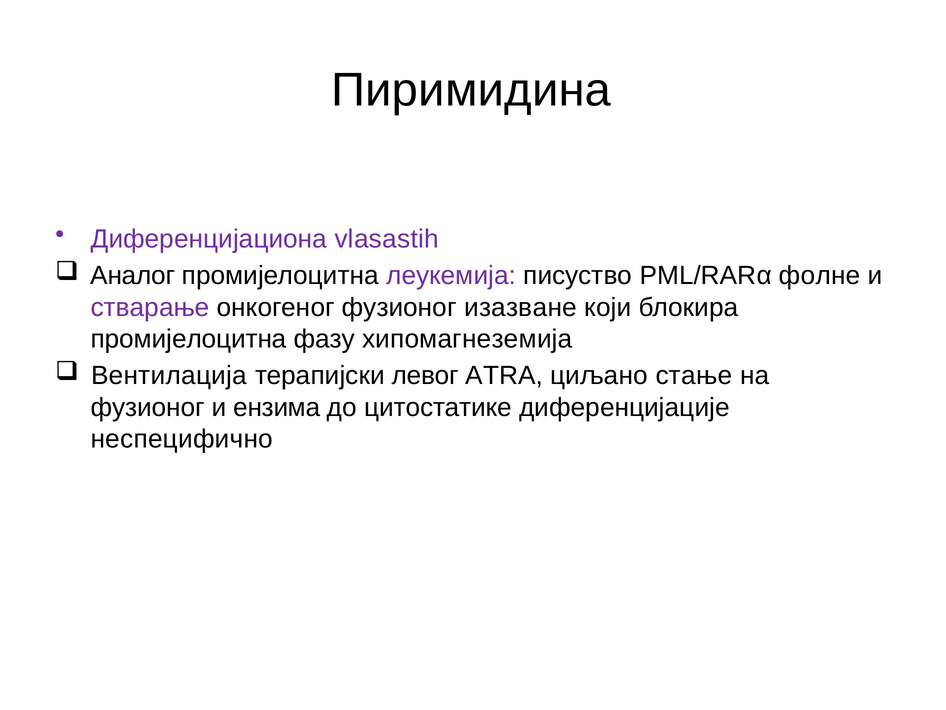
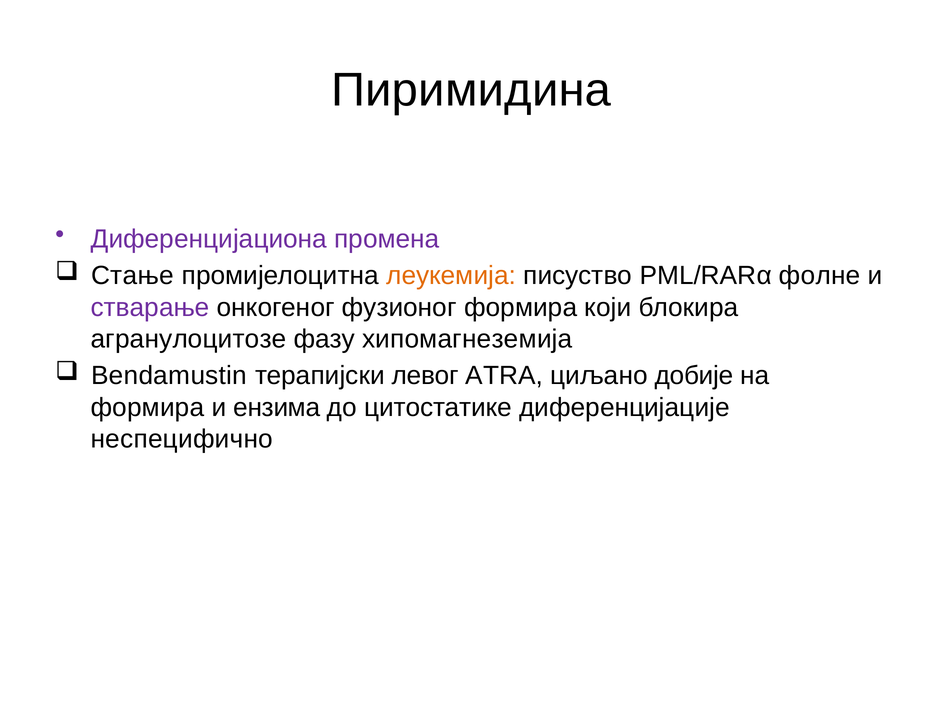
vlasastih: vlasastih -> промена
Aналог: Aналог -> Стање
леукемија colour: purple -> orange
фузионог изазване: изазване -> формира
промијелоцитна at (189, 339): промијелоцитна -> агранулоцитозе
Вентилација: Вентилација -> Bendamustin
стање: стање -> добије
фузионог at (148, 407): фузионог -> формира
